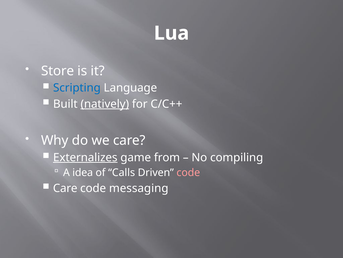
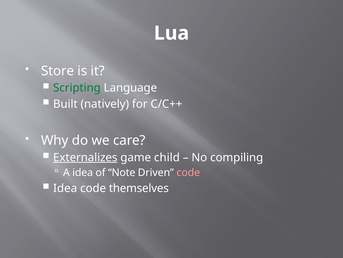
Scripting colour: blue -> green
natively underline: present -> none
from: from -> child
Calls: Calls -> Note
Care at (65, 188): Care -> Idea
messaging: messaging -> themselves
